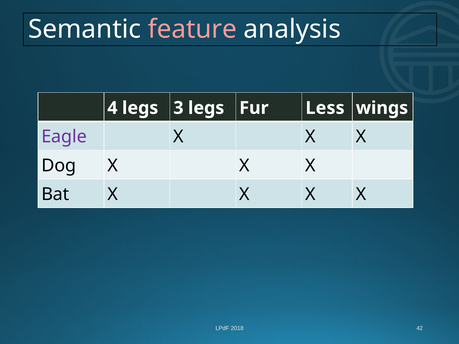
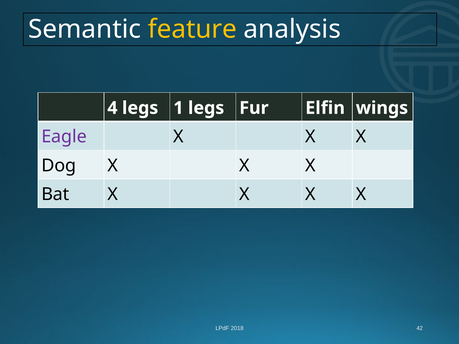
feature colour: pink -> yellow
3: 3 -> 1
Less: Less -> Elfin
